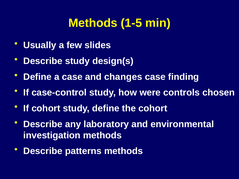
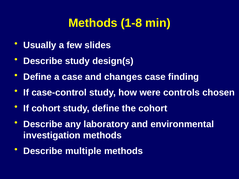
1-5: 1-5 -> 1-8
patterns: patterns -> multiple
